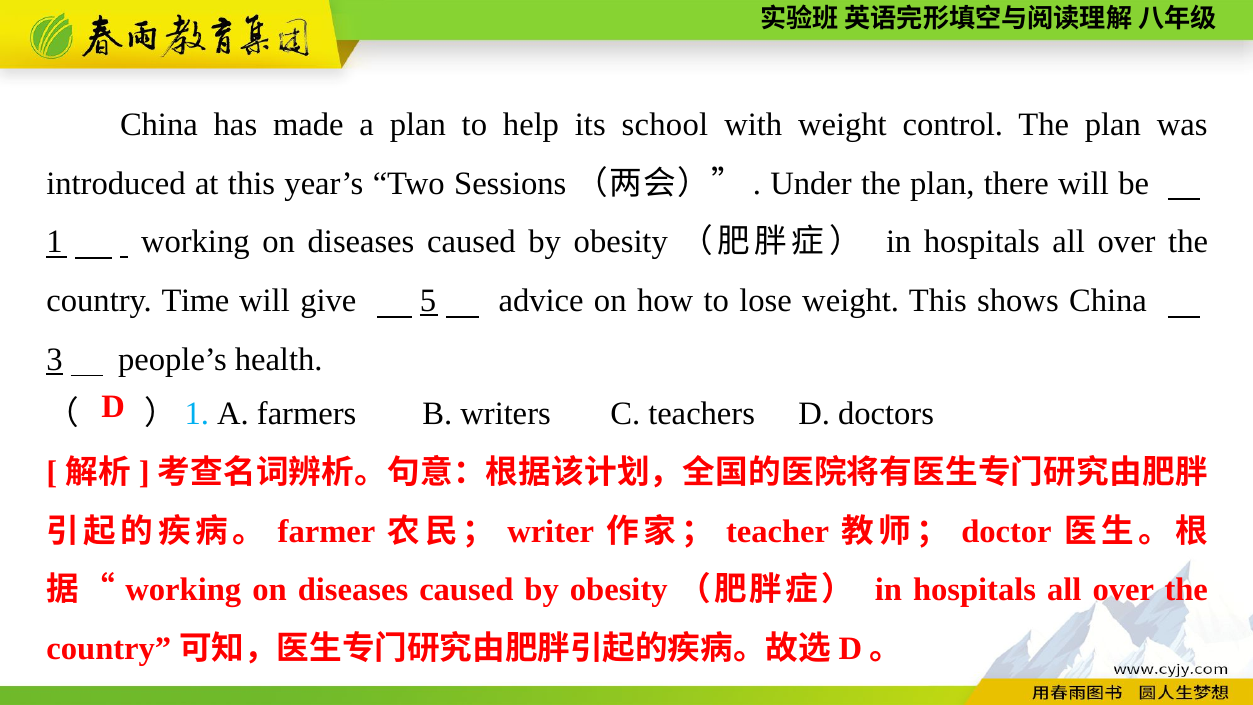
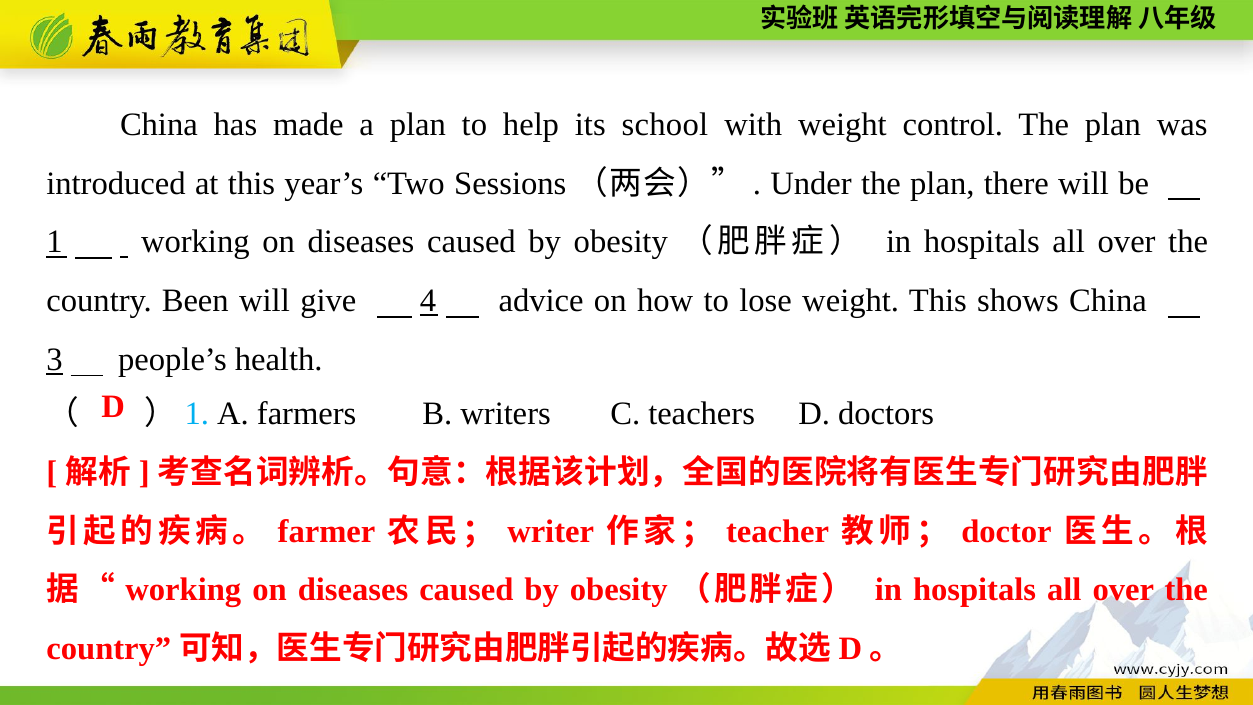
Time: Time -> Been
5: 5 -> 4
